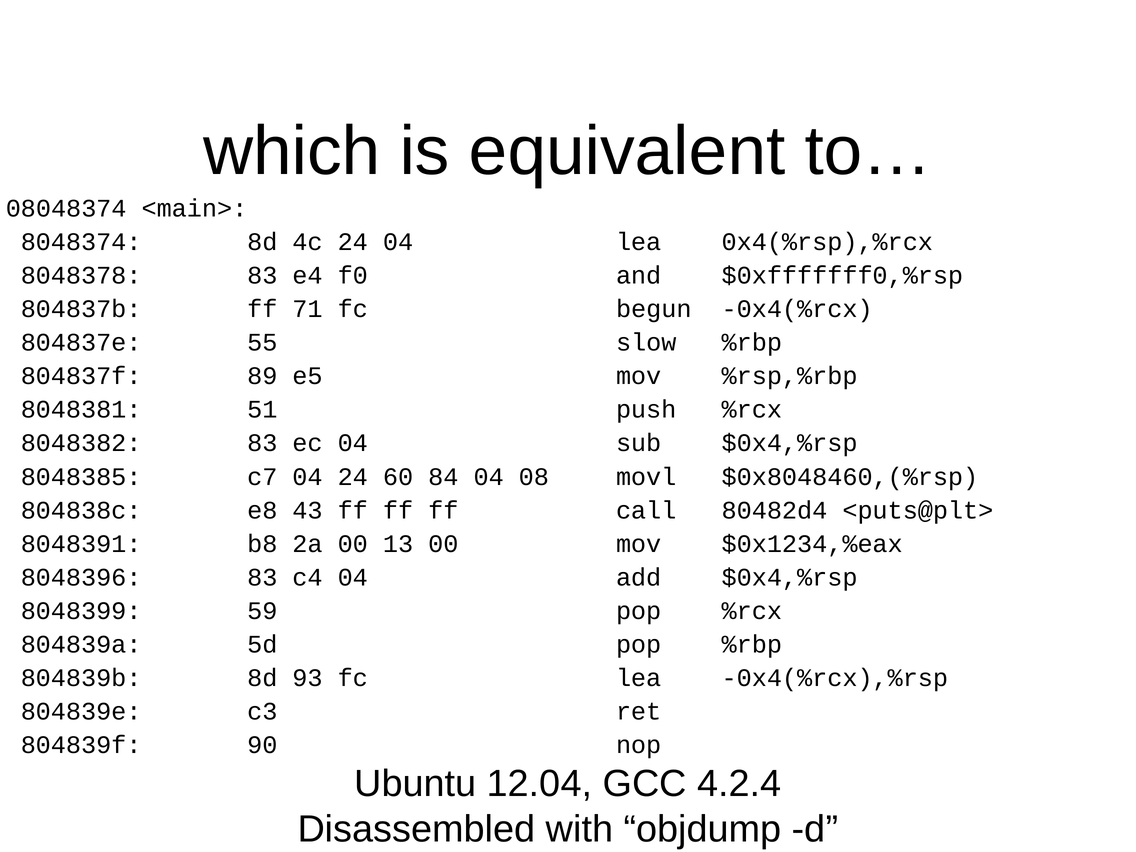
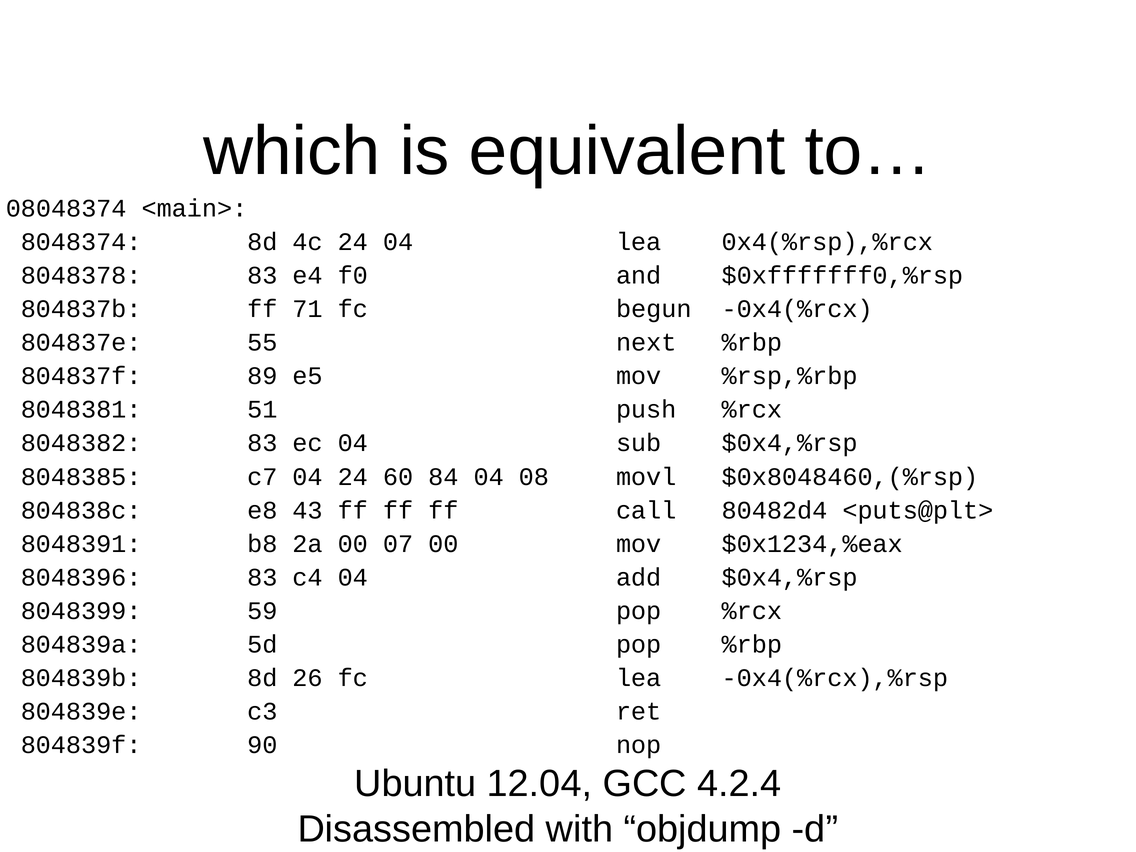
slow: slow -> next
13: 13 -> 07
93: 93 -> 26
